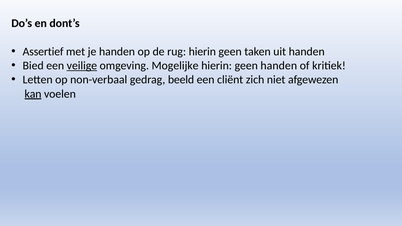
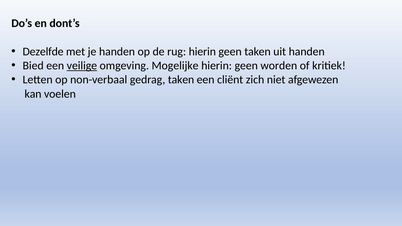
Assertief: Assertief -> Dezelfde
geen handen: handen -> worden
gedrag beeld: beeld -> taken
kan underline: present -> none
